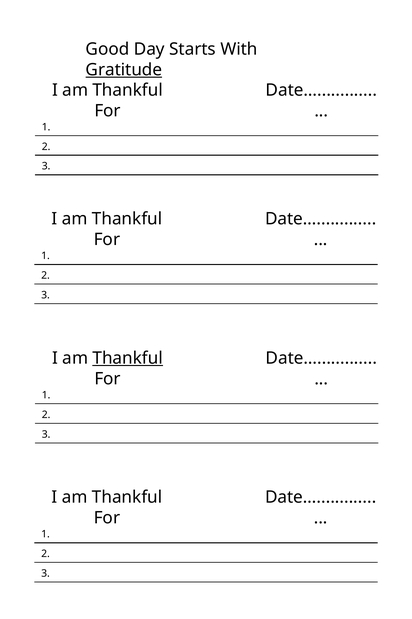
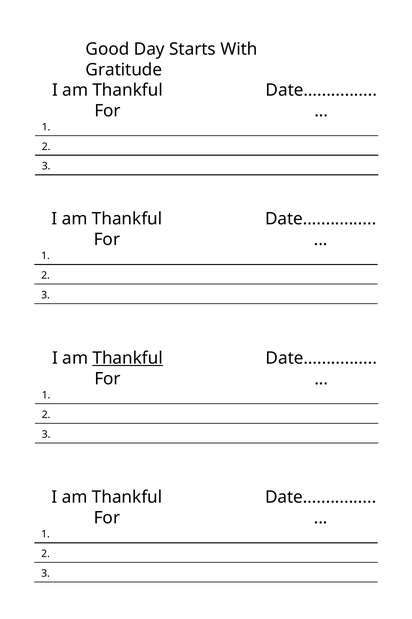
Gratitude underline: present -> none
